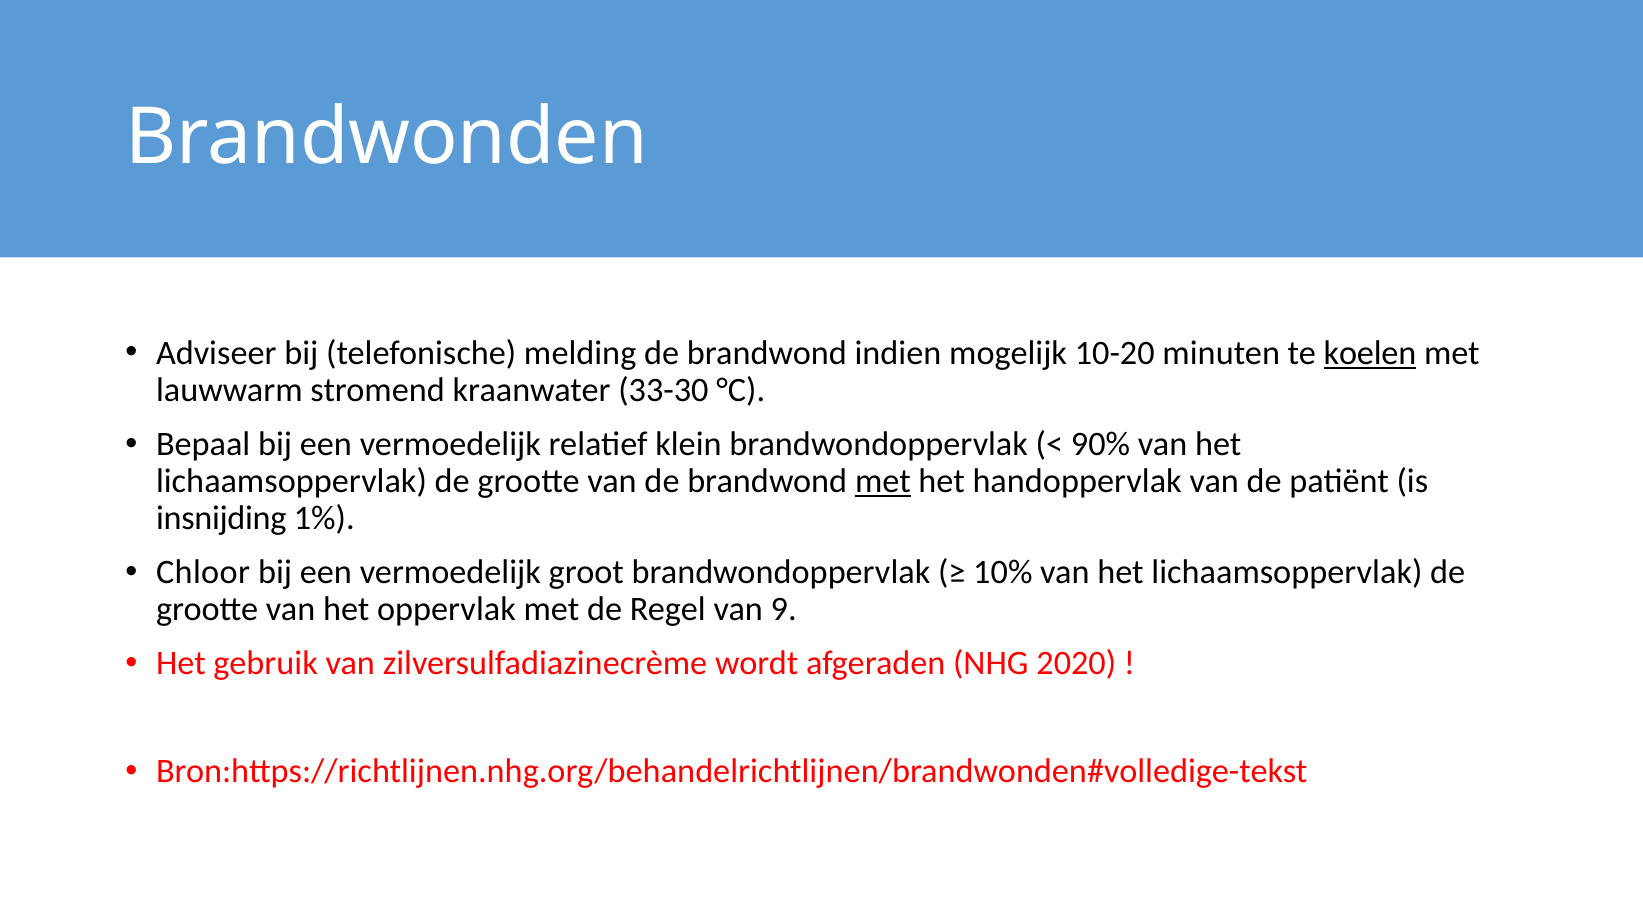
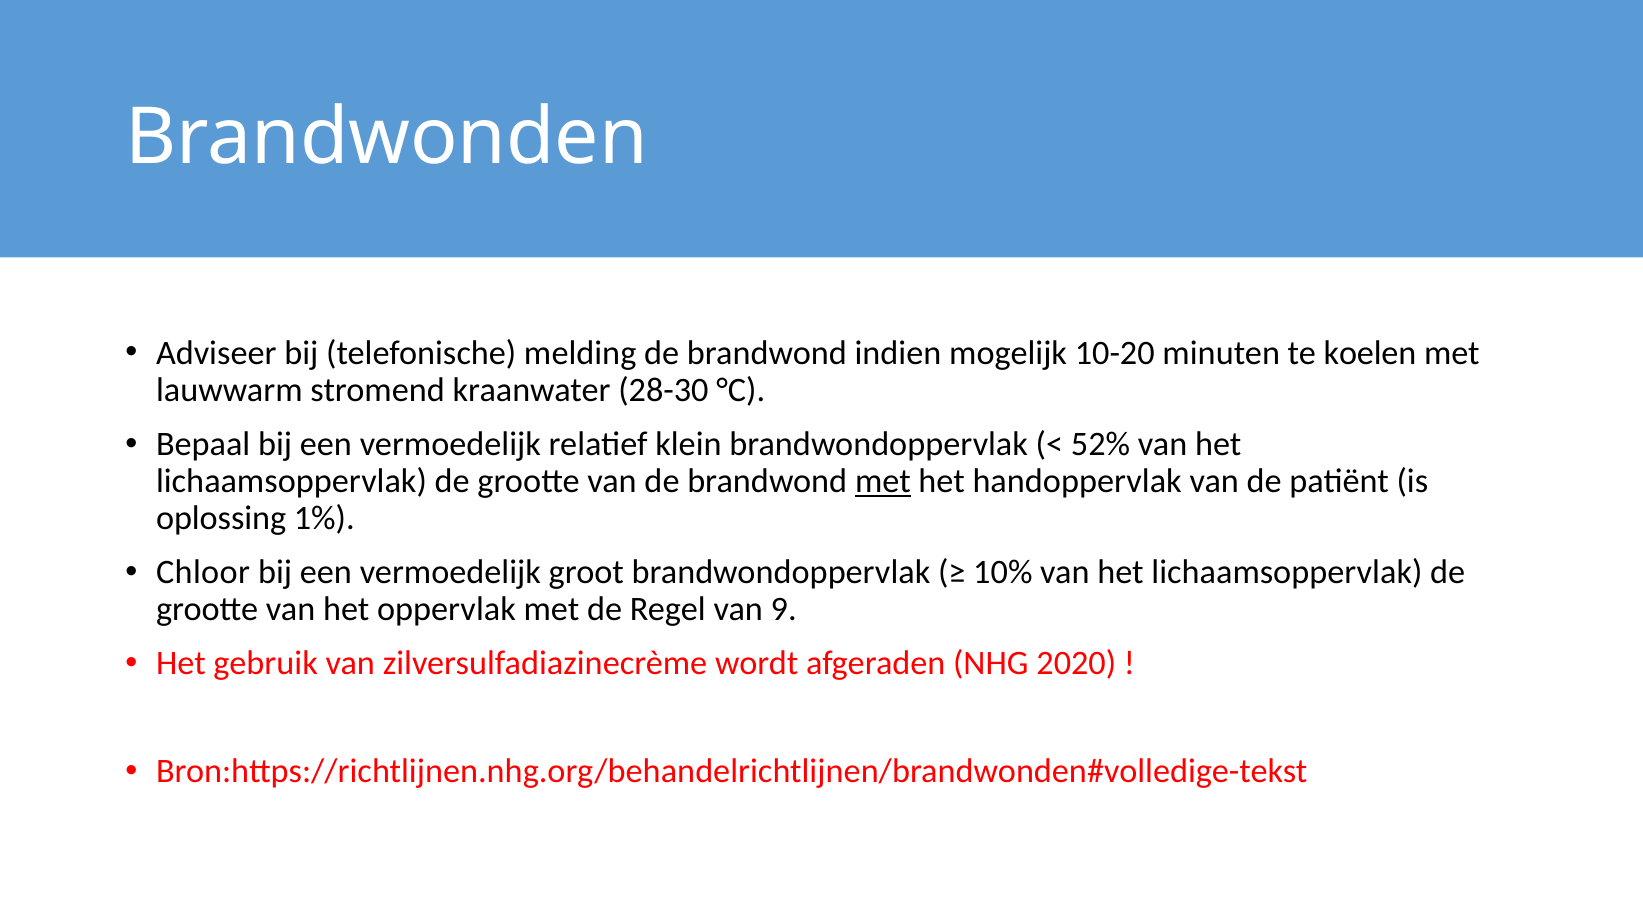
koelen underline: present -> none
33-30: 33-30 -> 28-30
90%: 90% -> 52%
insnijding: insnijding -> oplossing
